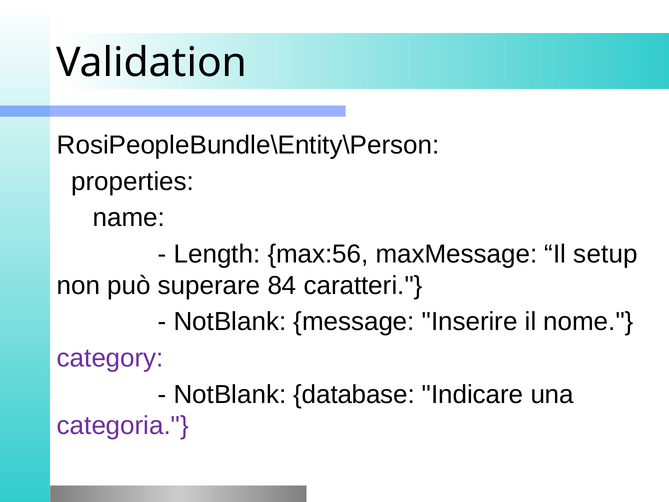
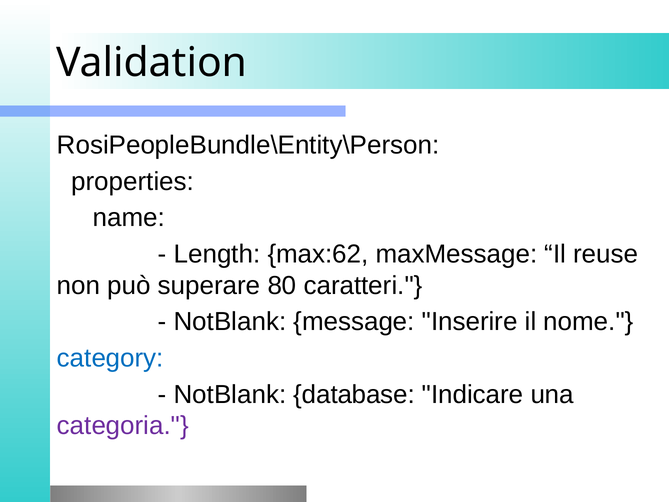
max:56: max:56 -> max:62
setup: setup -> reuse
84: 84 -> 80
category colour: purple -> blue
